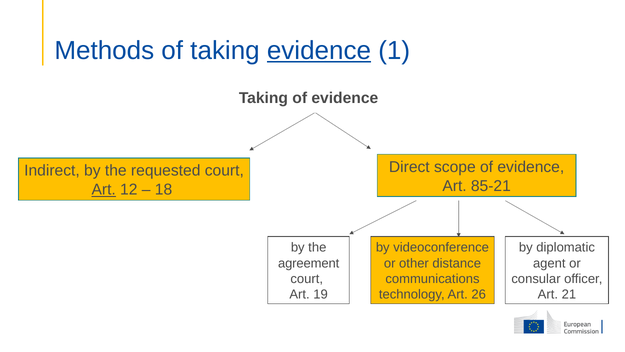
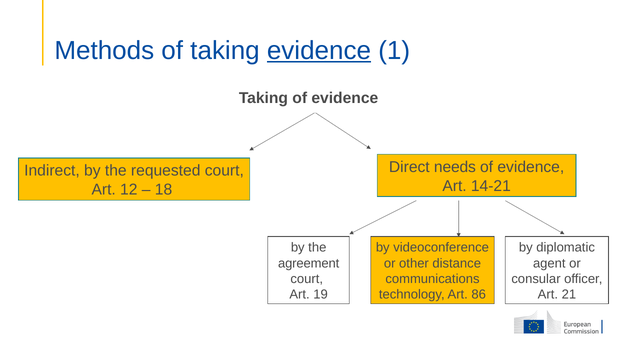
scope: scope -> needs
85-21: 85-21 -> 14-21
Art at (104, 189) underline: present -> none
26: 26 -> 86
